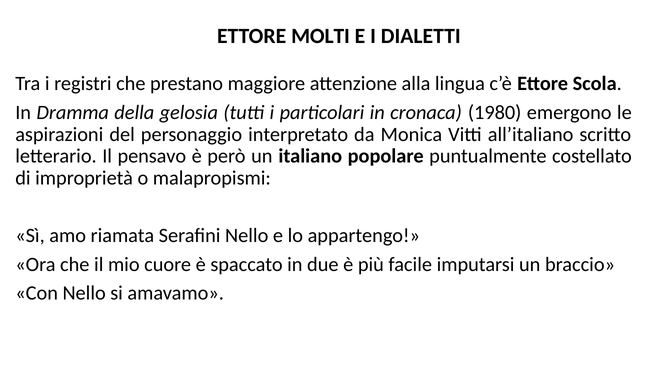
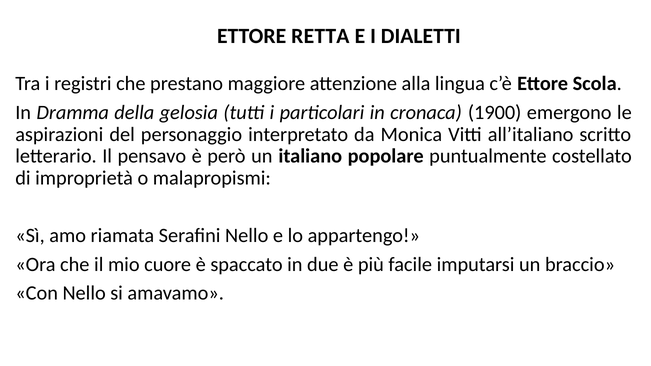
MOLTI: MOLTI -> RETTA
1980: 1980 -> 1900
